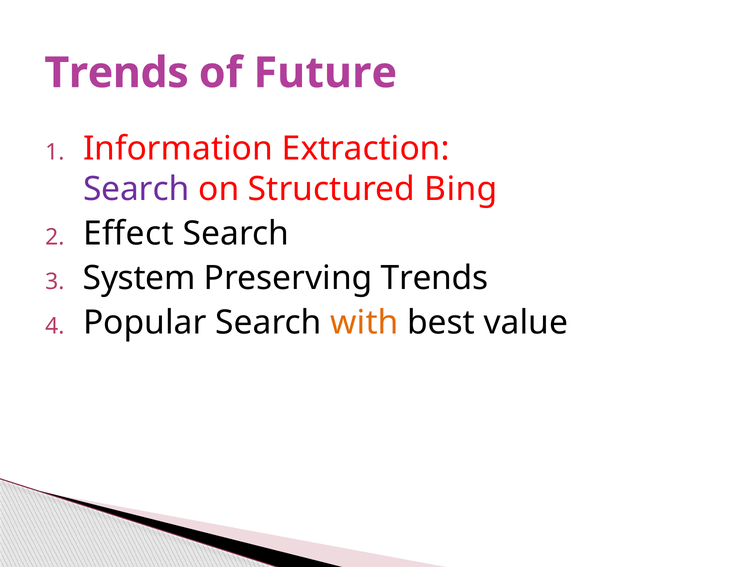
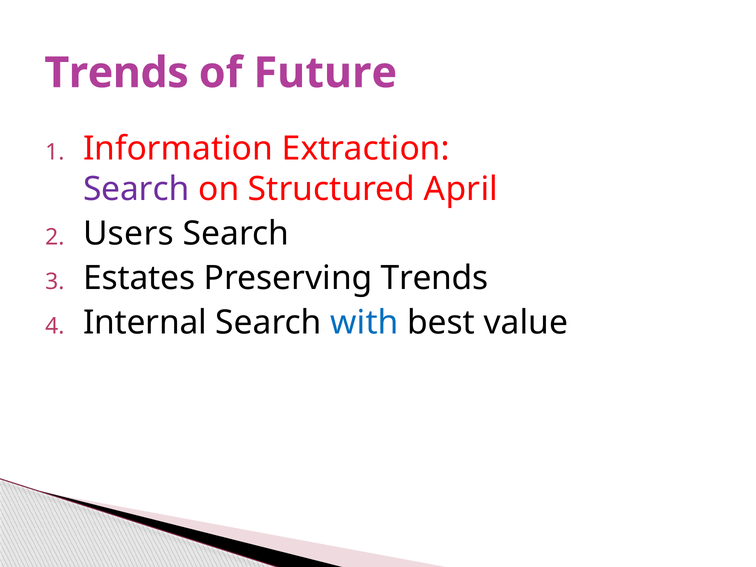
Bing: Bing -> April
Effect: Effect -> Users
System: System -> Estates
Popular: Popular -> Internal
with colour: orange -> blue
